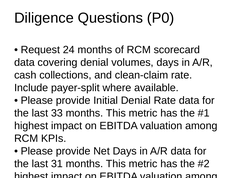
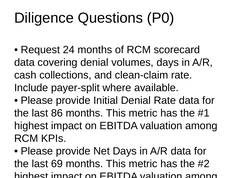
33: 33 -> 86
31: 31 -> 69
